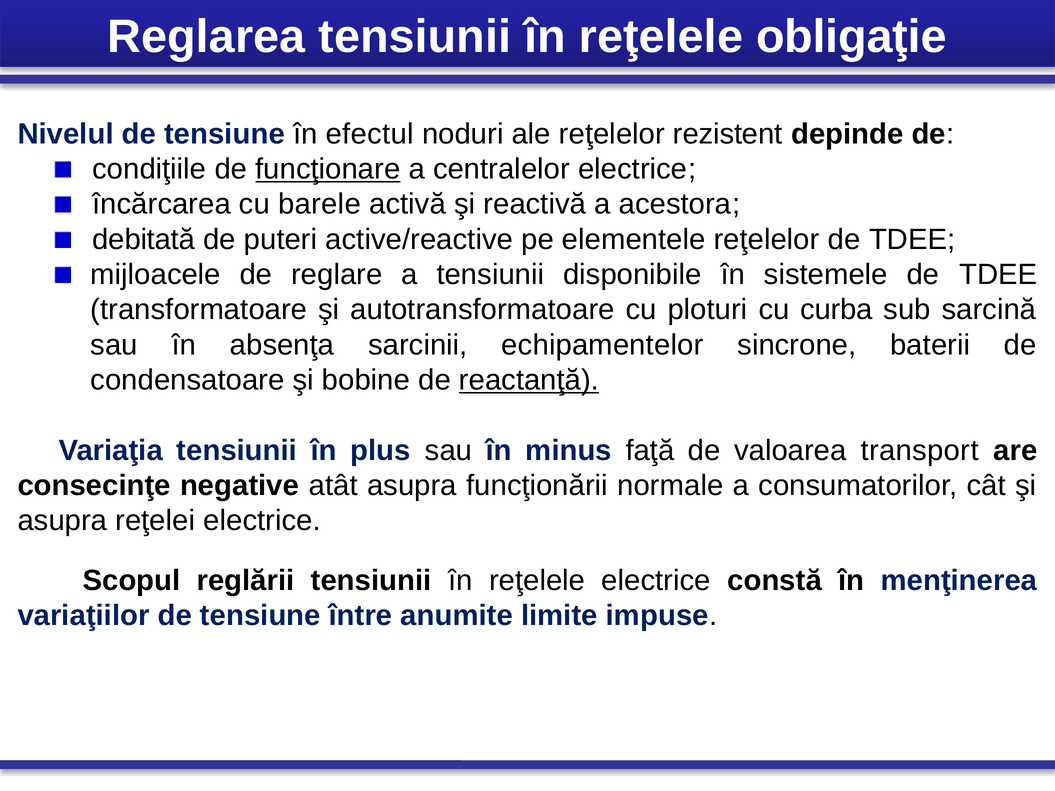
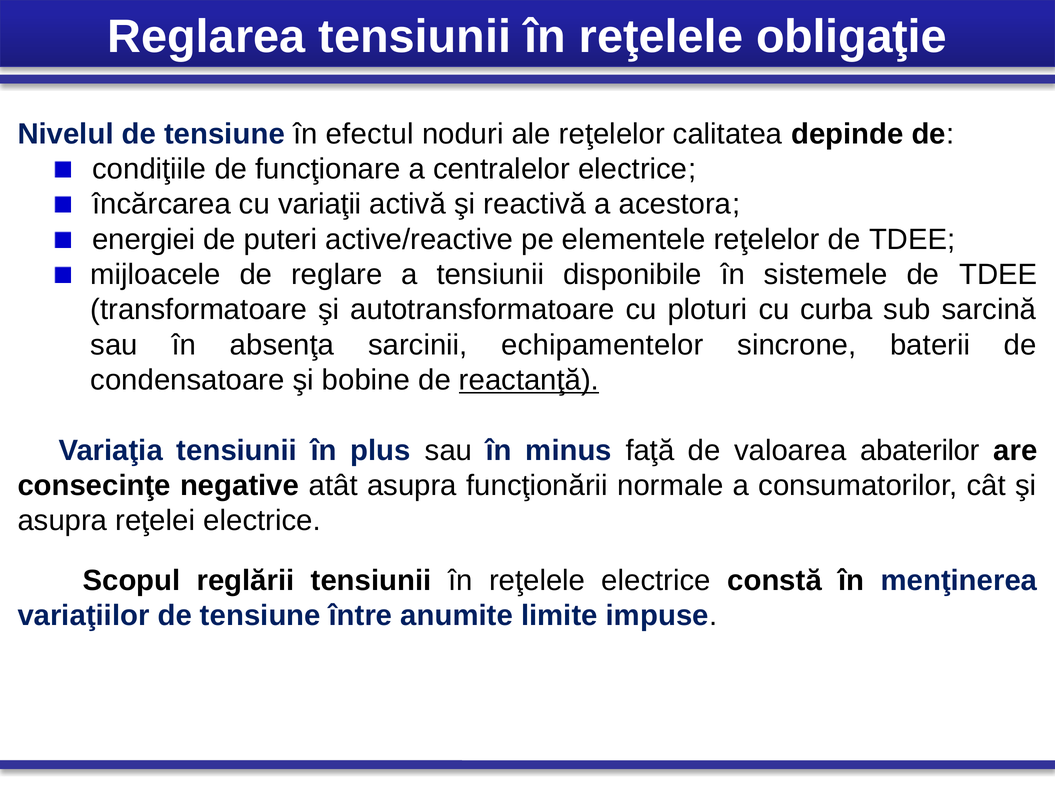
rezistent: rezistent -> calitatea
funcţionare underline: present -> none
barele: barele -> variaţii
debitată: debitată -> energiei
transport: transport -> abaterilor
